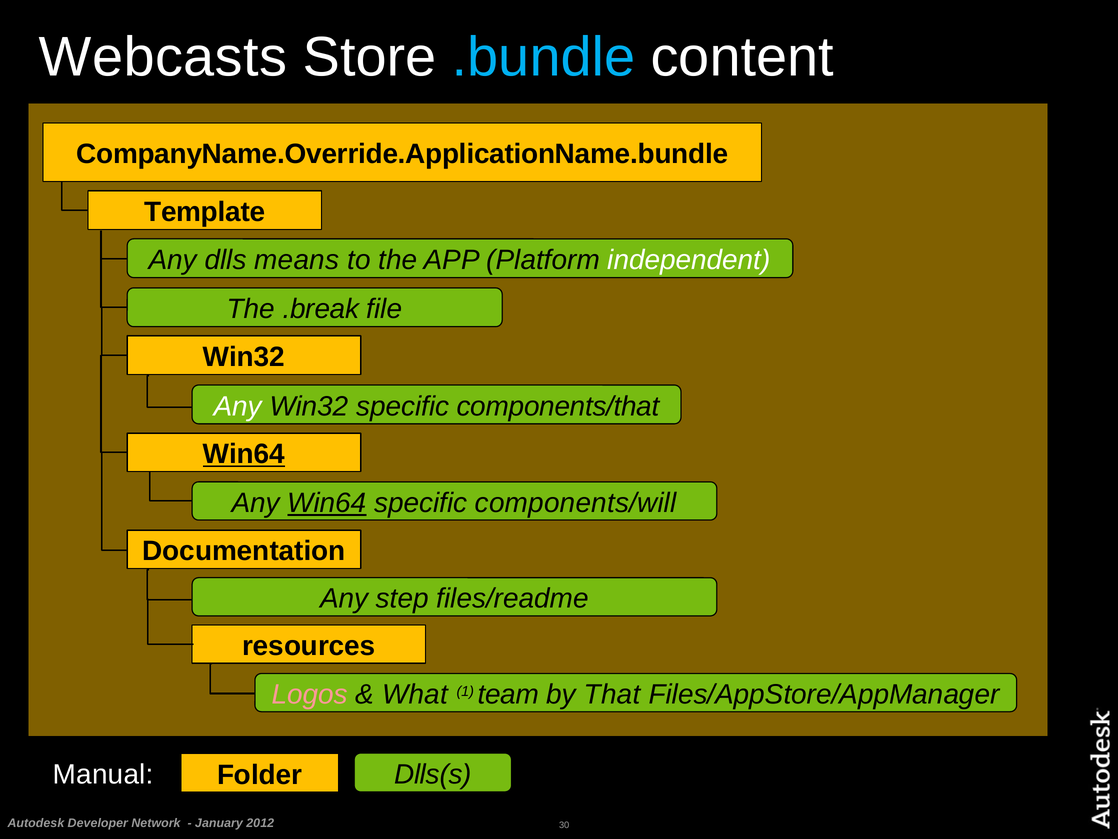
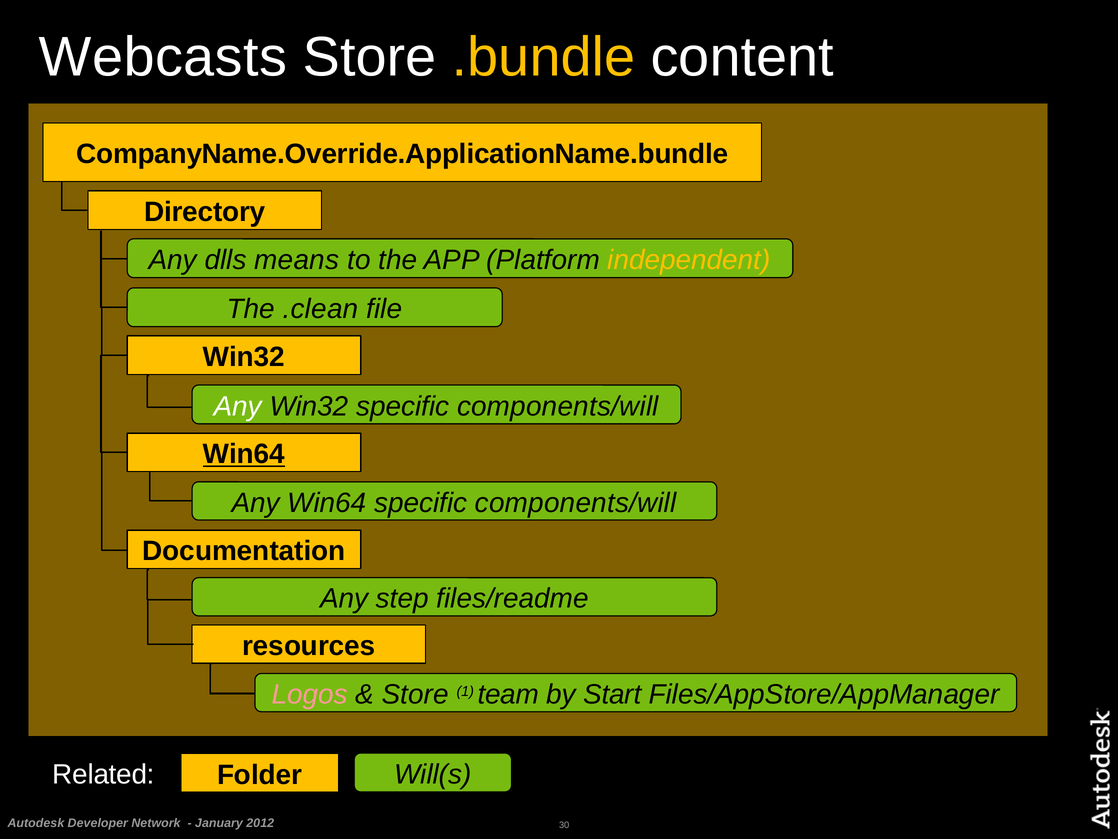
.bundle colour: light blue -> yellow
Template: Template -> Directory
independent colour: white -> yellow
.break: .break -> .clean
Win32 specific components/that: components/that -> components/will
Win64 at (327, 503) underline: present -> none
What at (415, 694): What -> Store
That: That -> Start
Manual: Manual -> Related
Dlls(s: Dlls(s -> Will(s
